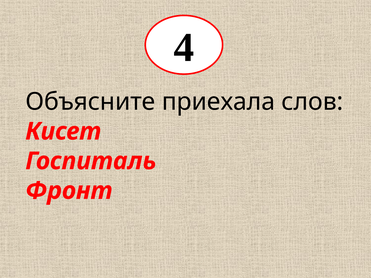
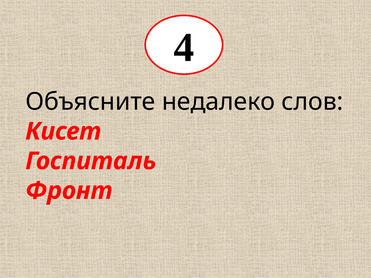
приехала: приехала -> недалеко
